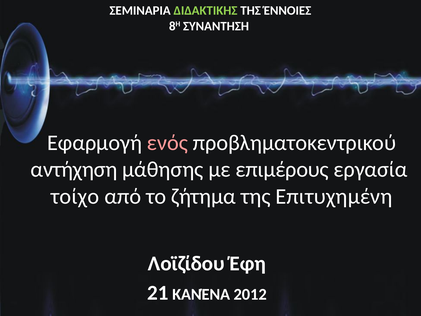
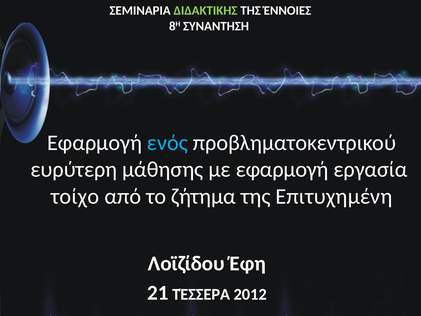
ενός colour: pink -> light blue
αντήχηση: αντήχηση -> ευρύτερη
με επιμέρους: επιμέρους -> εφαρμογή
ΚΑΝΈΝΑ: ΚΑΝΈΝΑ -> ΤΈΣΣΕΡΑ
